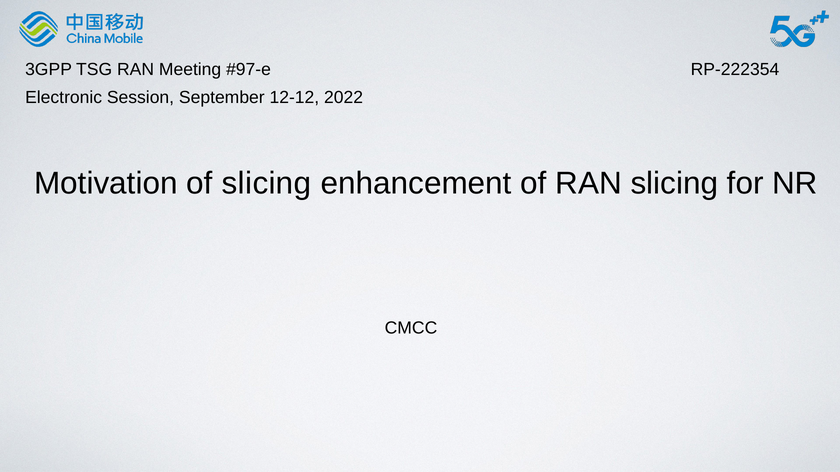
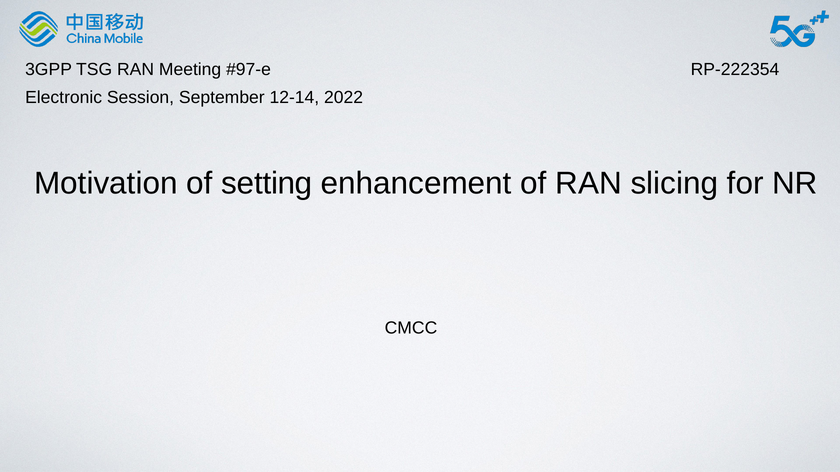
12-12: 12-12 -> 12-14
of slicing: slicing -> setting
